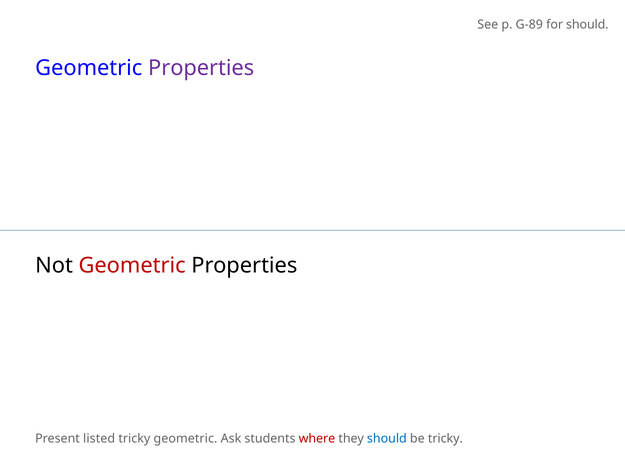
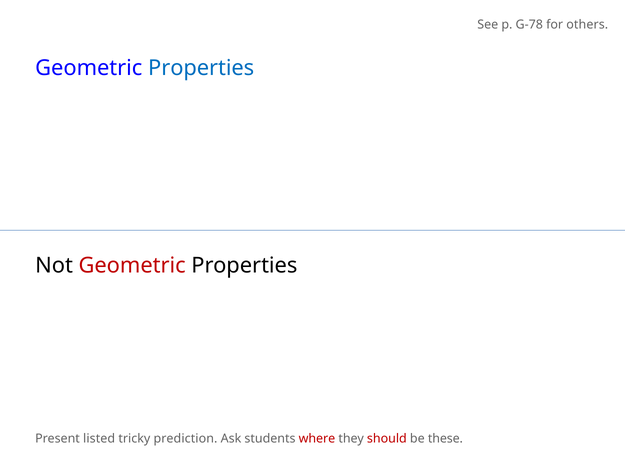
G-89: G-89 -> G-78
for should: should -> others
Properties at (201, 68) colour: purple -> blue
tricky geometric: geometric -> prediction
should at (387, 438) colour: blue -> red
be tricky: tricky -> these
